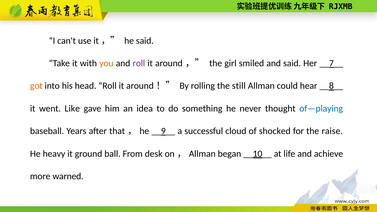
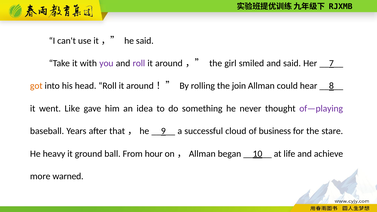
you colour: orange -> purple
still: still -> join
of—playing colour: blue -> purple
shocked: shocked -> business
raise: raise -> stare
desk: desk -> hour
